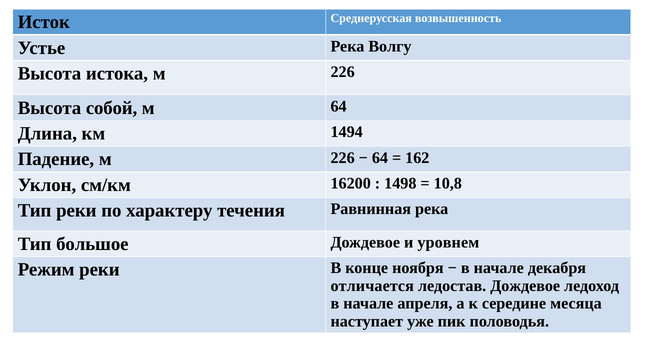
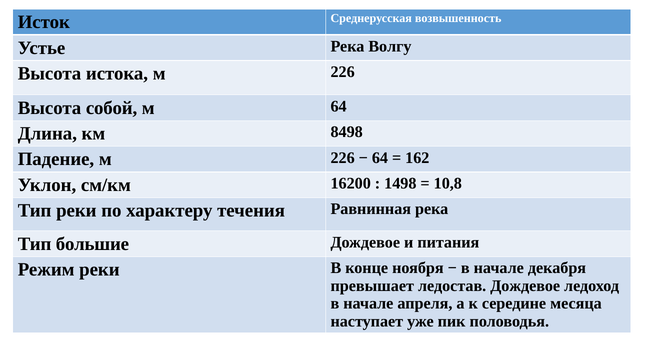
1494: 1494 -> 8498
большое: большое -> большие
уровнем: уровнем -> питания
отличается: отличается -> превышает
